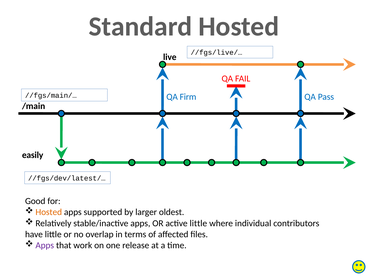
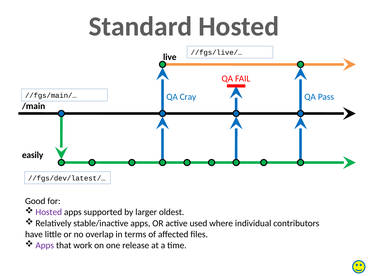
Firm: Firm -> Cray
Hosted at (49, 212) colour: orange -> purple
active little: little -> used
